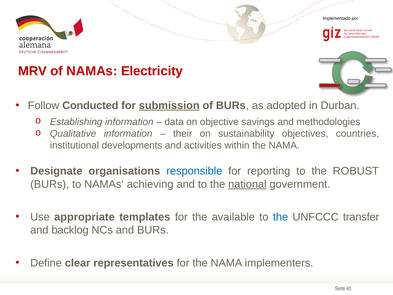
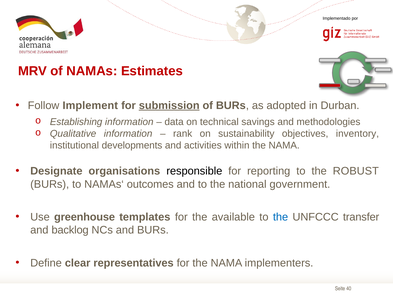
Electricity: Electricity -> Estimates
Conducted: Conducted -> Implement
objective: objective -> technical
their: their -> rank
countries: countries -> inventory
responsible colour: blue -> black
achieving: achieving -> outcomes
national underline: present -> none
appropriate: appropriate -> greenhouse
